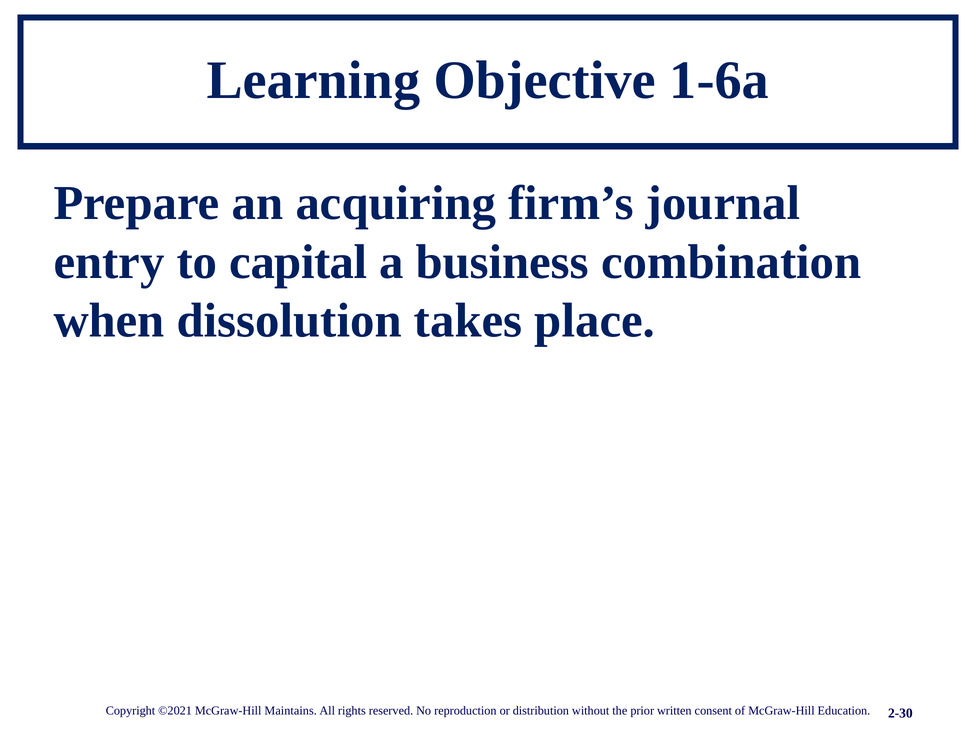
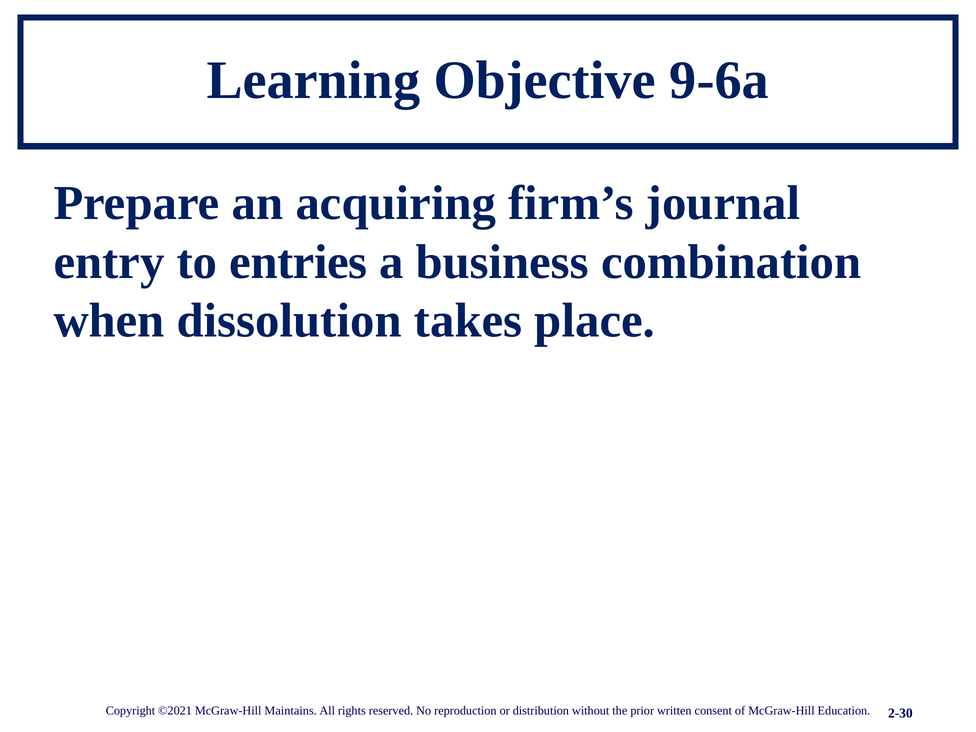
1-6a: 1-6a -> 9-6a
capital: capital -> entries
